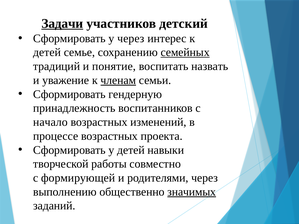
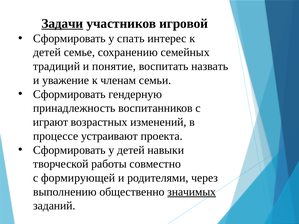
детский: детский -> игровой
у через: через -> спать
семейных underline: present -> none
членам underline: present -> none
начало: начало -> играют
процессе возрастных: возрастных -> устраивают
